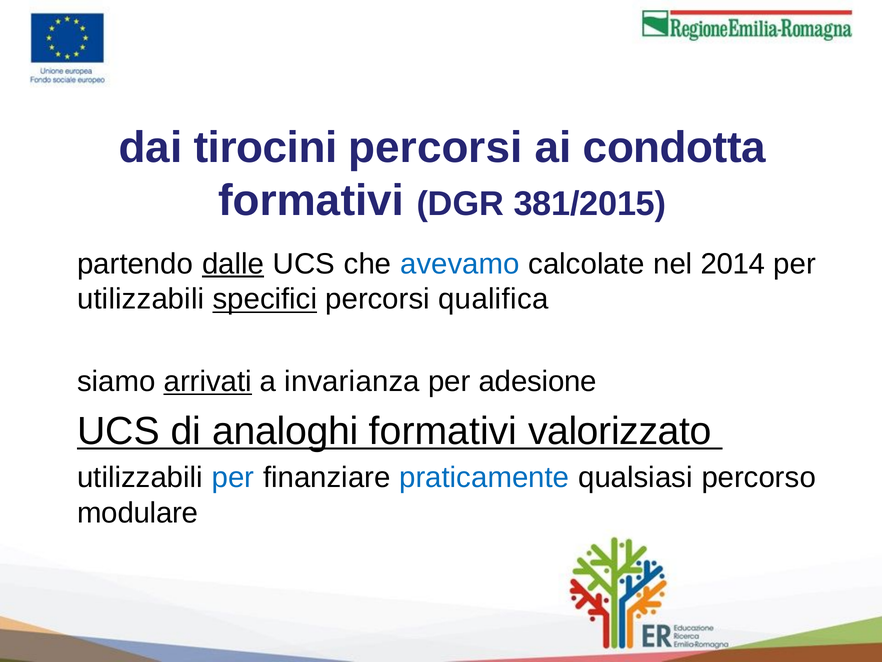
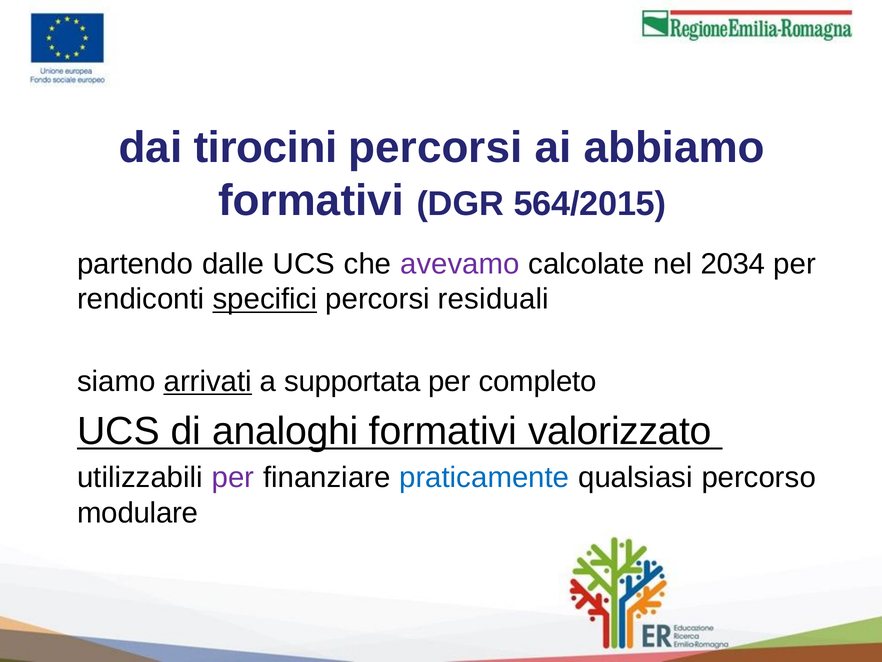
condotta: condotta -> abbiamo
381/2015: 381/2015 -> 564/2015
dalle underline: present -> none
avevamo colour: blue -> purple
2014: 2014 -> 2034
utilizzabili at (141, 299): utilizzabili -> rendiconti
qualifica: qualifica -> residuali
invarianza: invarianza -> supportata
adesione: adesione -> completo
per at (233, 477) colour: blue -> purple
